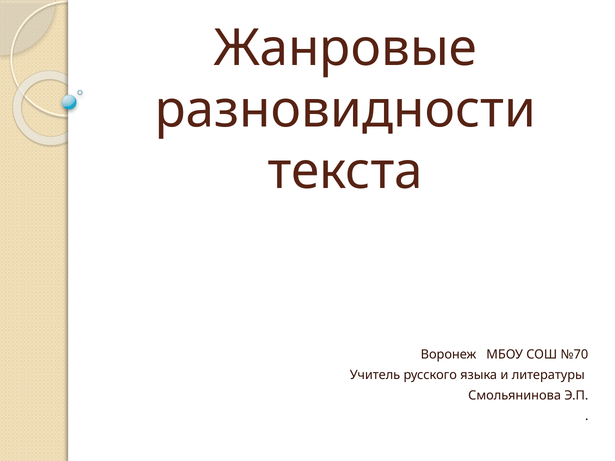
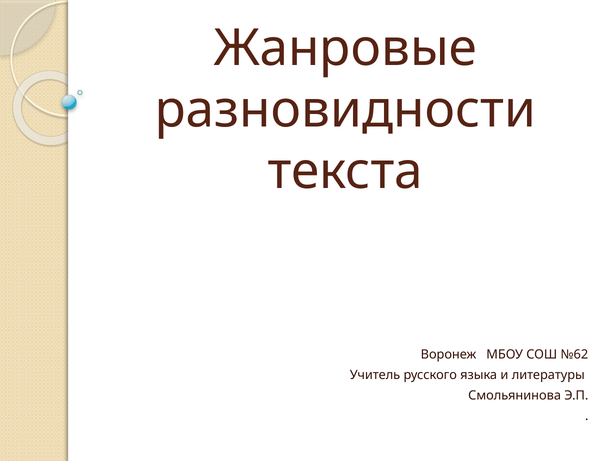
№70: №70 -> №62
